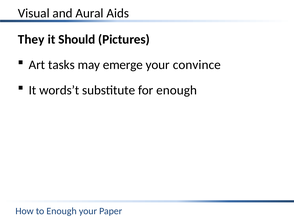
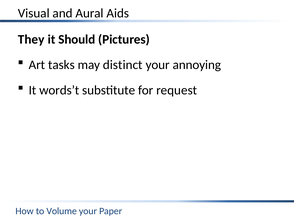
emerge: emerge -> distinct
convince: convince -> annoying
for enough: enough -> request
to Enough: Enough -> Volume
